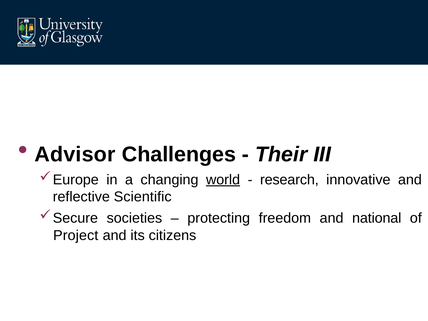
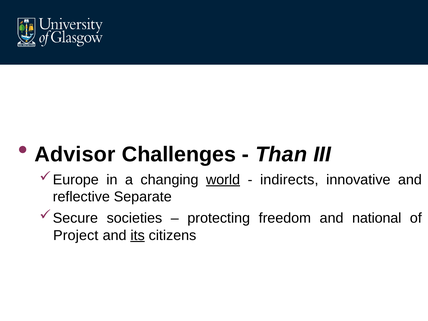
Their: Their -> Than
research: research -> indirects
Scientific: Scientific -> Separate
its underline: none -> present
